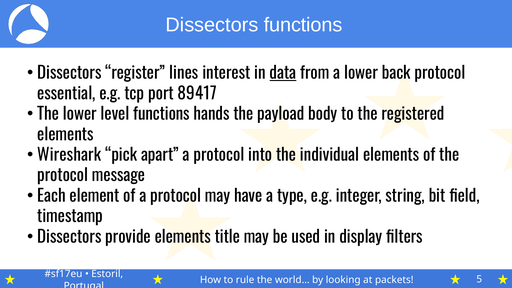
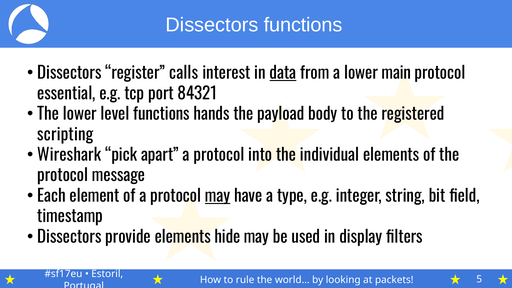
lines: lines -> calls
back: back -> main
89417: 89417 -> 84321
elements at (65, 135): elements -> scripting
may at (218, 196) underline: none -> present
title: title -> hide
